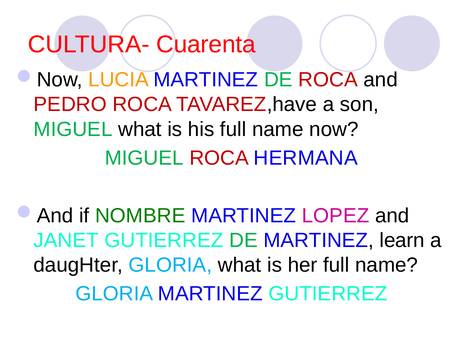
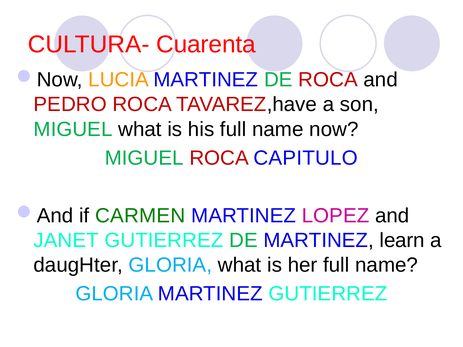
HERMANA: HERMANA -> CAPITULO
NOMBRE: NOMBRE -> CARMEN
